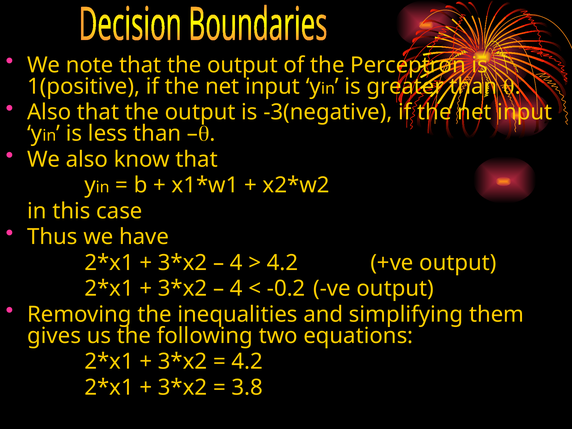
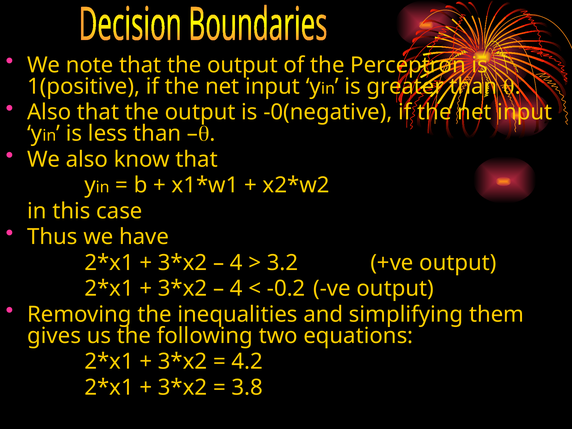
-3(negative: -3(negative -> -0(negative
4.2 at (283, 263): 4.2 -> 3.2
